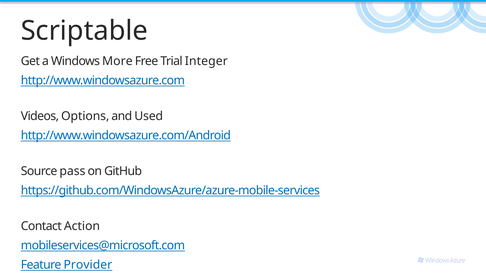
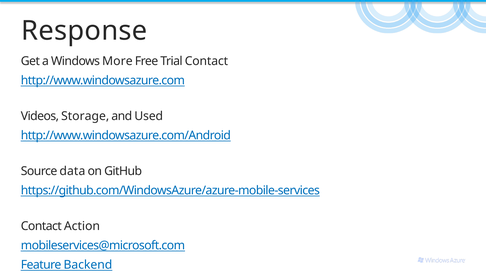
Scriptable: Scriptable -> Response
Trial Integer: Integer -> Contact
Options: Options -> Storage
pass: pass -> data
Provider: Provider -> Backend
